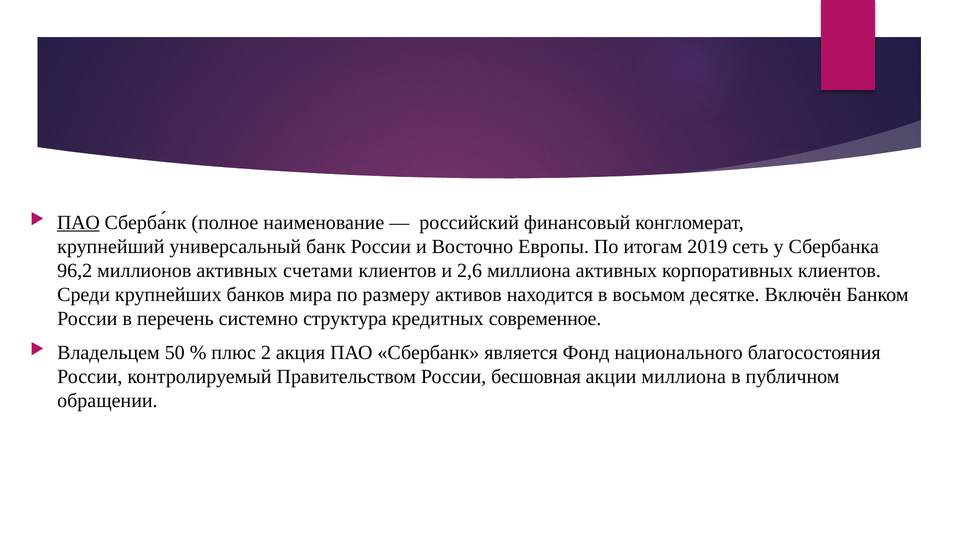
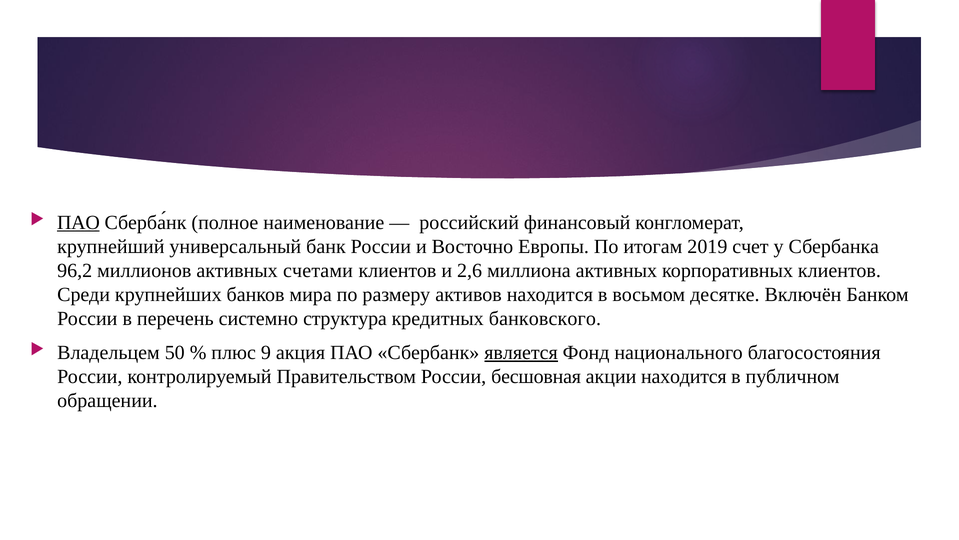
сеть: сеть -> счет
современное: современное -> банковского
2: 2 -> 9
является underline: none -> present
акции миллиона: миллиона -> находится
